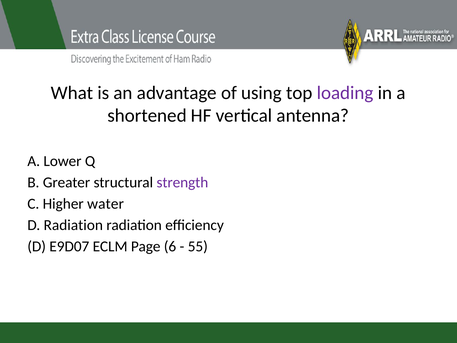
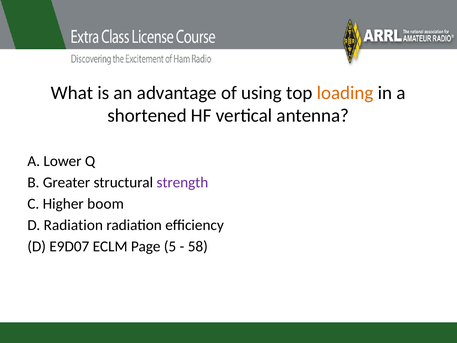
loading colour: purple -> orange
water: water -> boom
6: 6 -> 5
55: 55 -> 58
